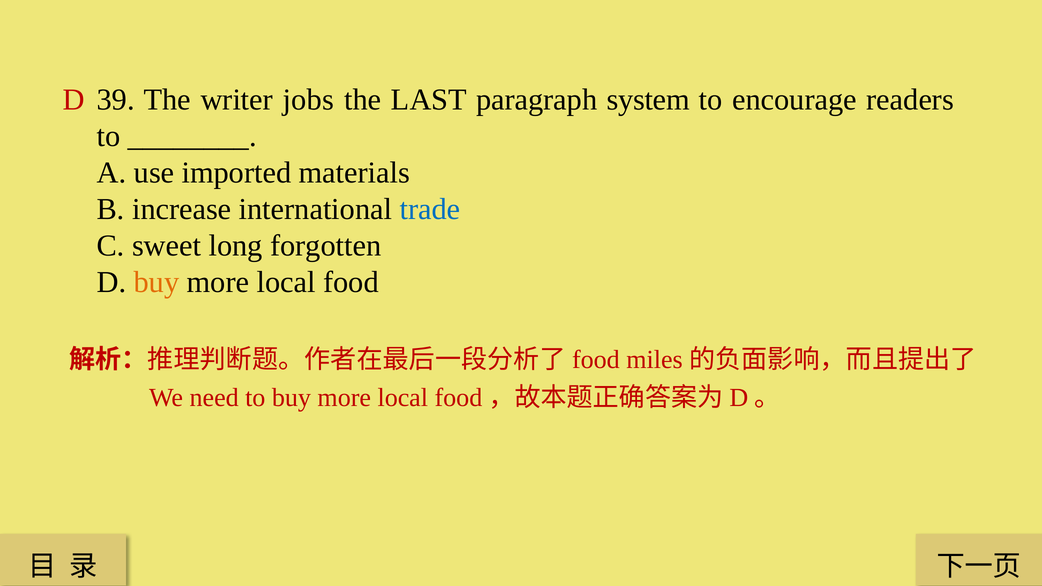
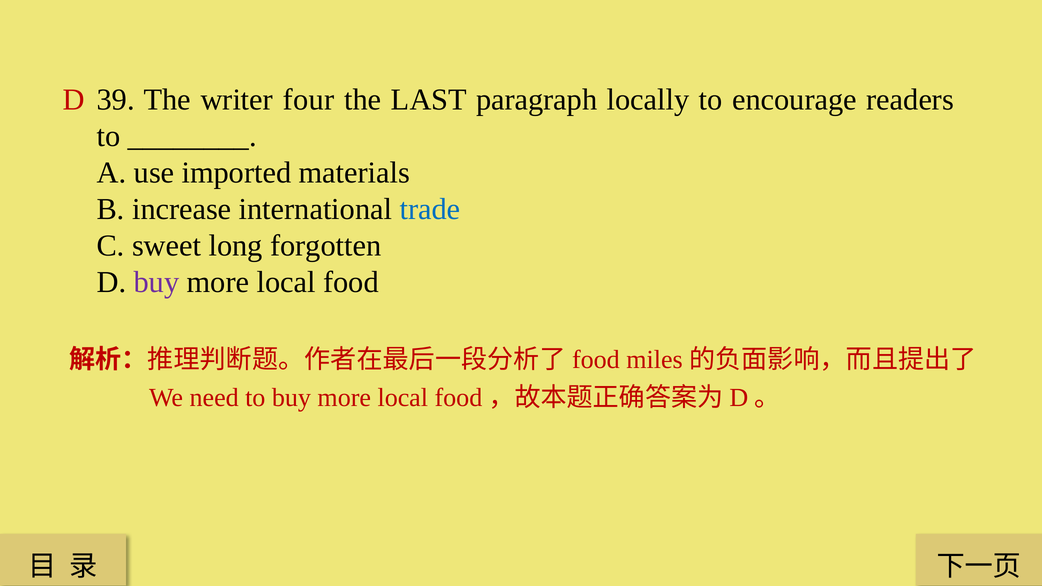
jobs: jobs -> four
system: system -> locally
buy at (157, 282) colour: orange -> purple
